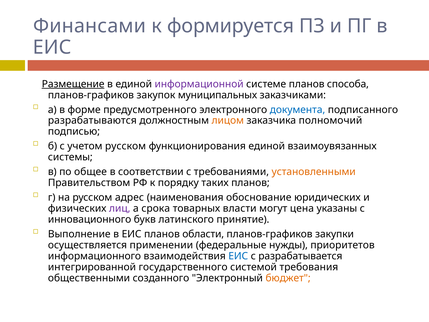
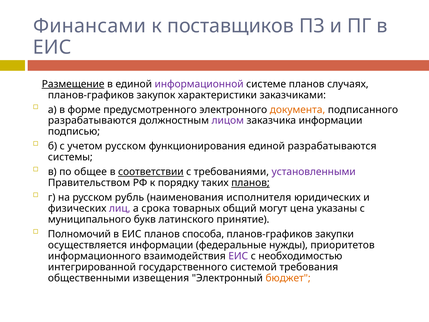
формируется: формируется -> поставщиков
способа: способа -> случаях
муниципальных: муниципальных -> характеристики
документа colour: blue -> orange
лицом colour: orange -> purple
заказчика полномочий: полномочий -> информации
единой взаимоувязанных: взаимоувязанных -> разрабатываются
соответствии underline: none -> present
установленными colour: orange -> purple
планов at (250, 183) underline: none -> present
адрес: адрес -> рубль
обоснование: обоснование -> исполнителя
власти: власти -> общий
инновационного: инновационного -> муниципального
Выполнение: Выполнение -> Полномочий
области: области -> способа
осуществляется применении: применении -> информации
ЕИС at (238, 256) colour: blue -> purple
разрабатывается: разрабатывается -> необходимостью
созданного: созданного -> извещения
